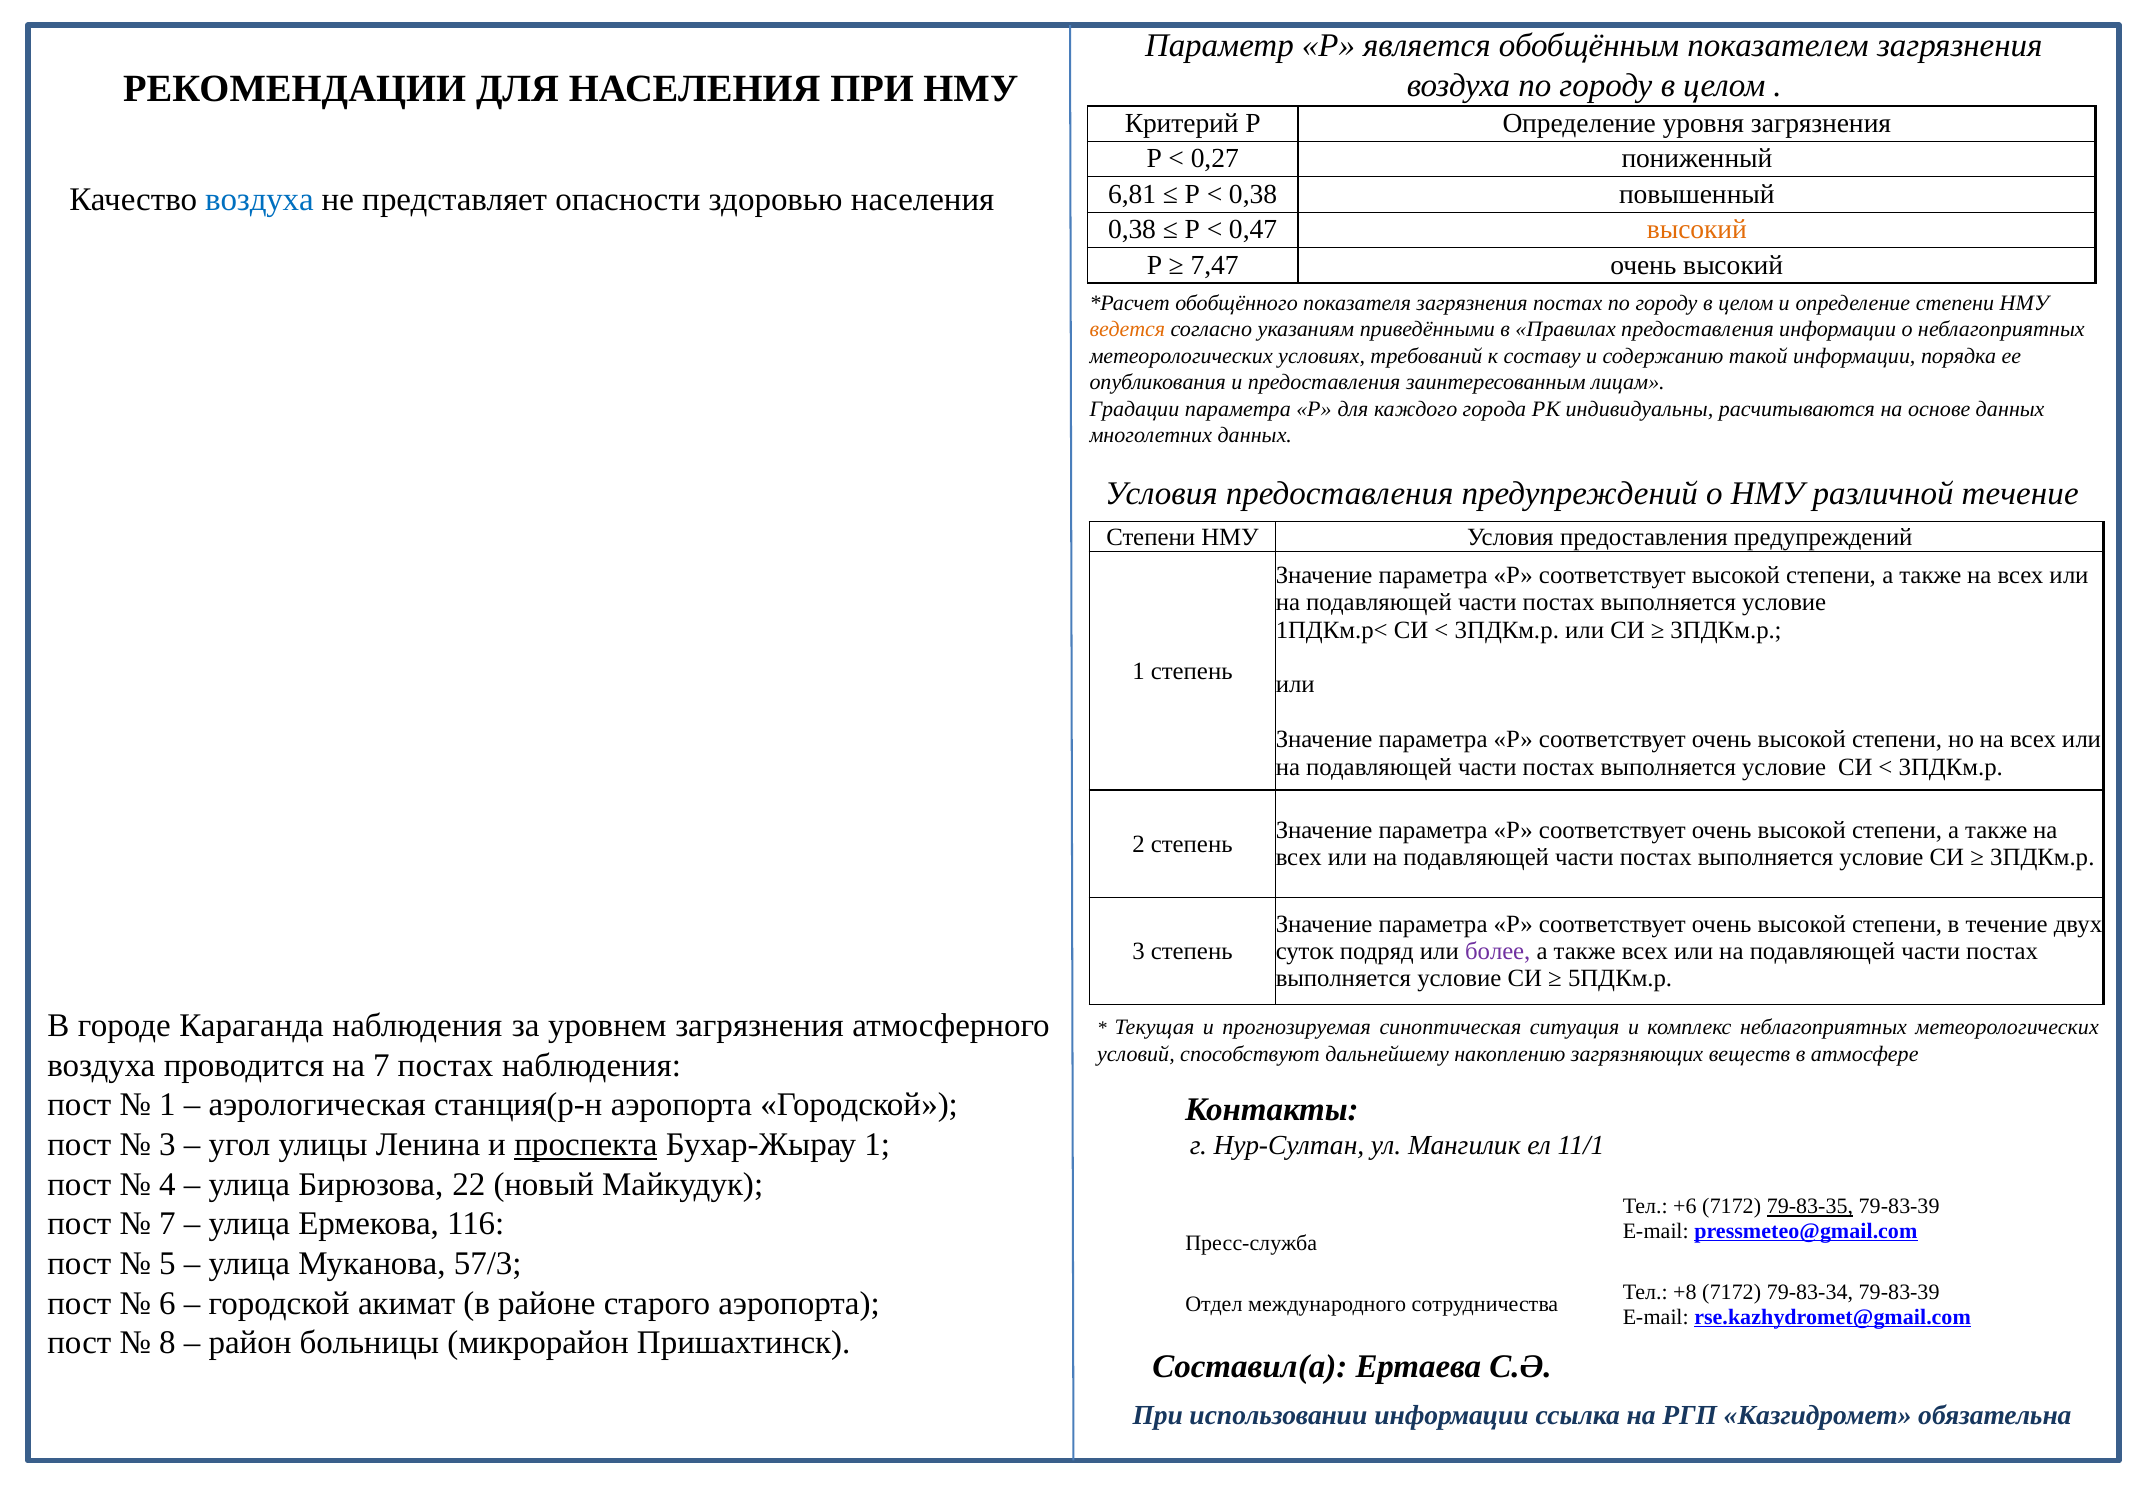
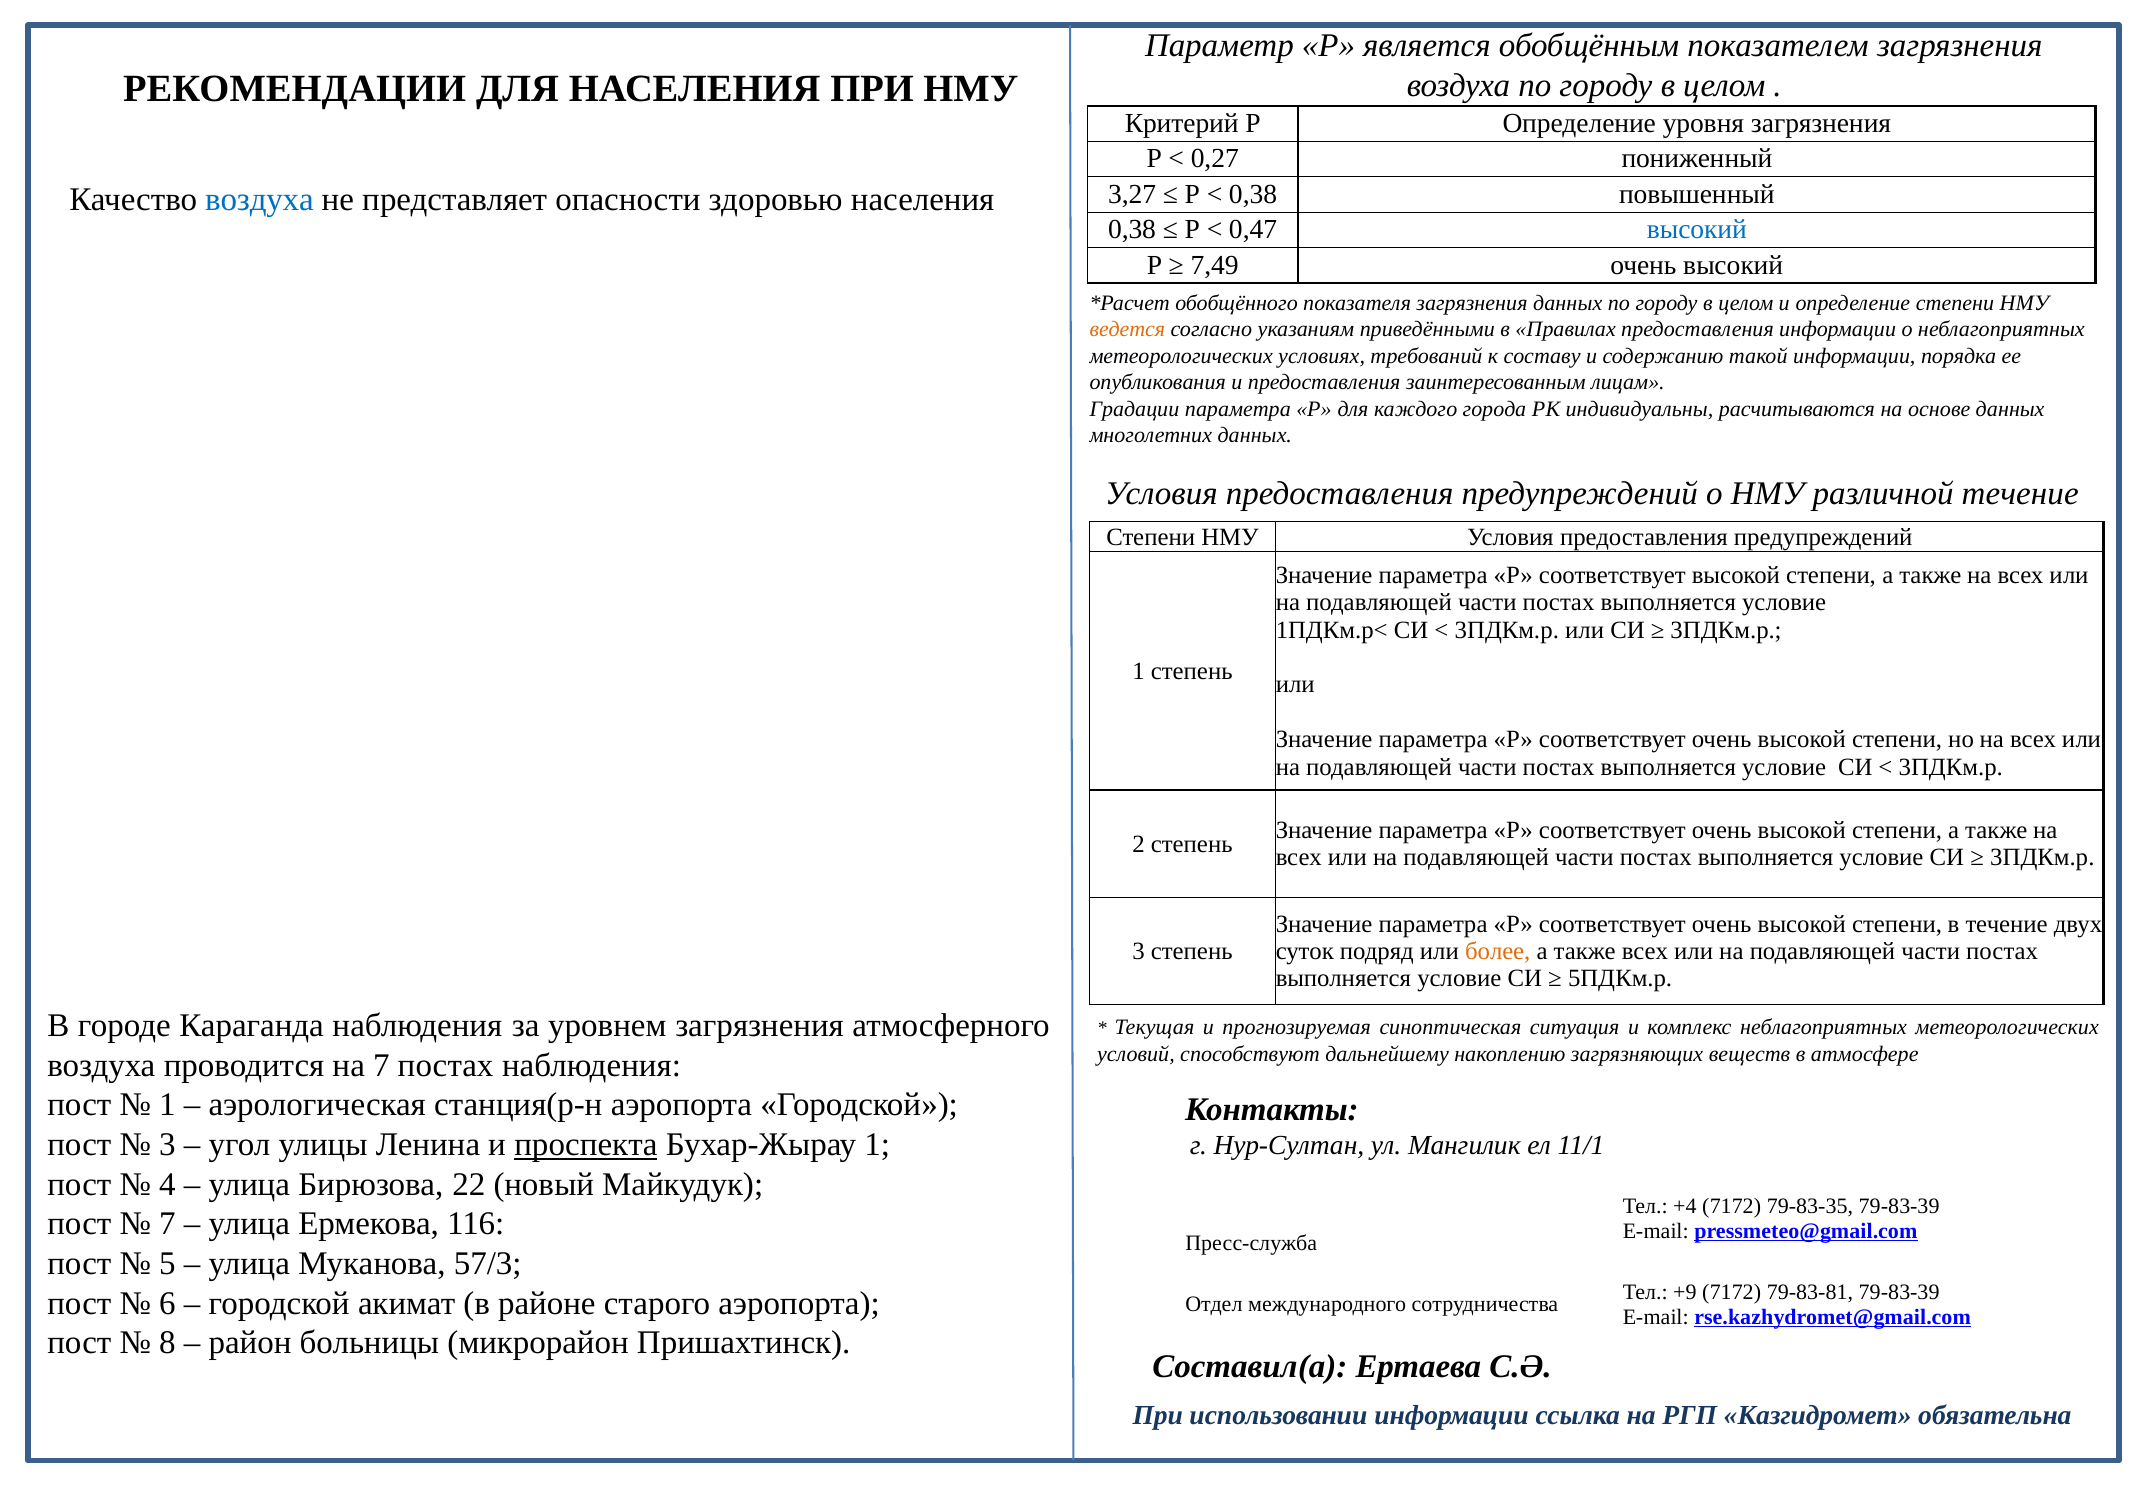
6,81: 6,81 -> 3,27
высокий at (1697, 230) colour: orange -> blue
7,47: 7,47 -> 7,49
загрязнения постах: постах -> данных
более colour: purple -> orange
+6: +6 -> +4
79-83-35 underline: present -> none
+8: +8 -> +9
79-83-34: 79-83-34 -> 79-83-81
